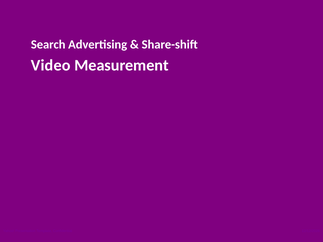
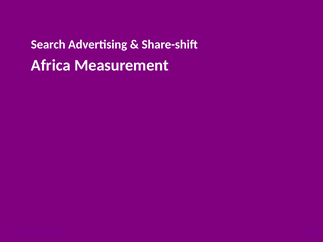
Video: Video -> Africa
